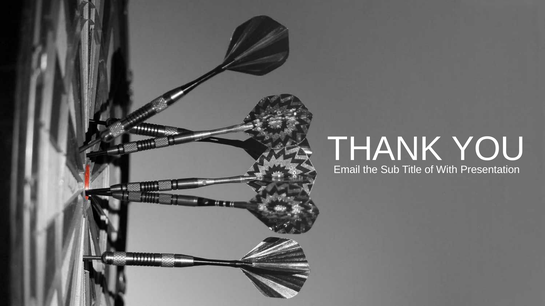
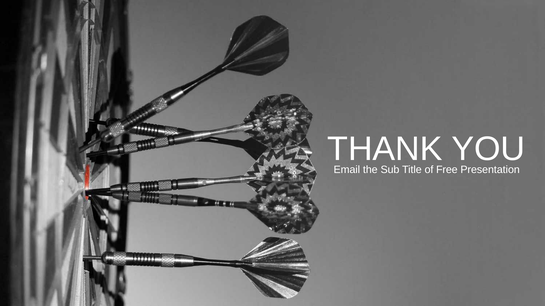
With: With -> Free
